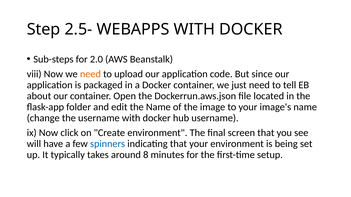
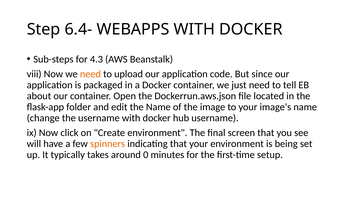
2.5-: 2.5- -> 6.4-
2.0: 2.0 -> 4.3
spinners colour: blue -> orange
8: 8 -> 0
